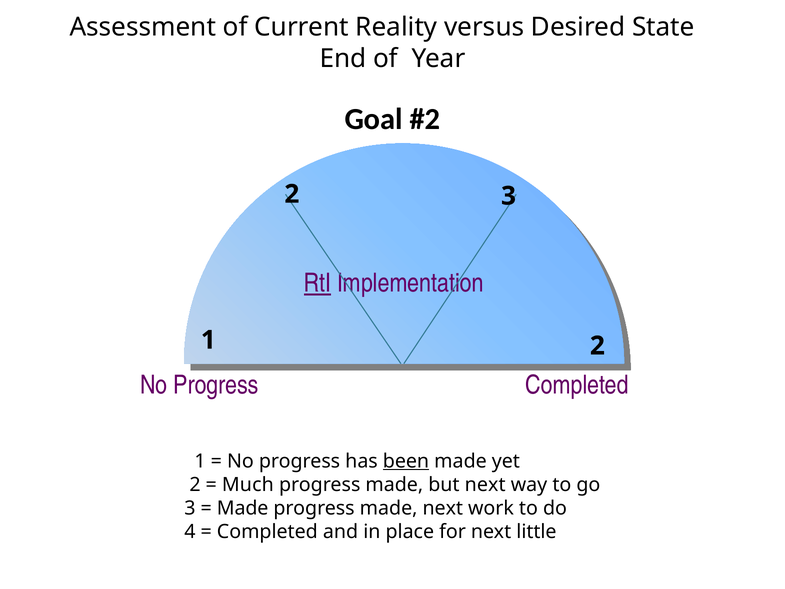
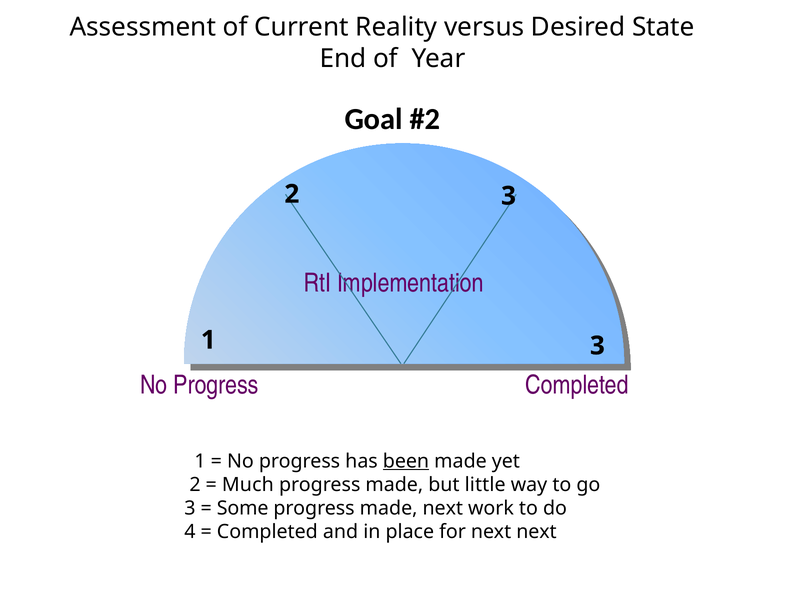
RtI underline: present -> none
1 2: 2 -> 3
but next: next -> little
Made at (243, 508): Made -> Some
next little: little -> next
